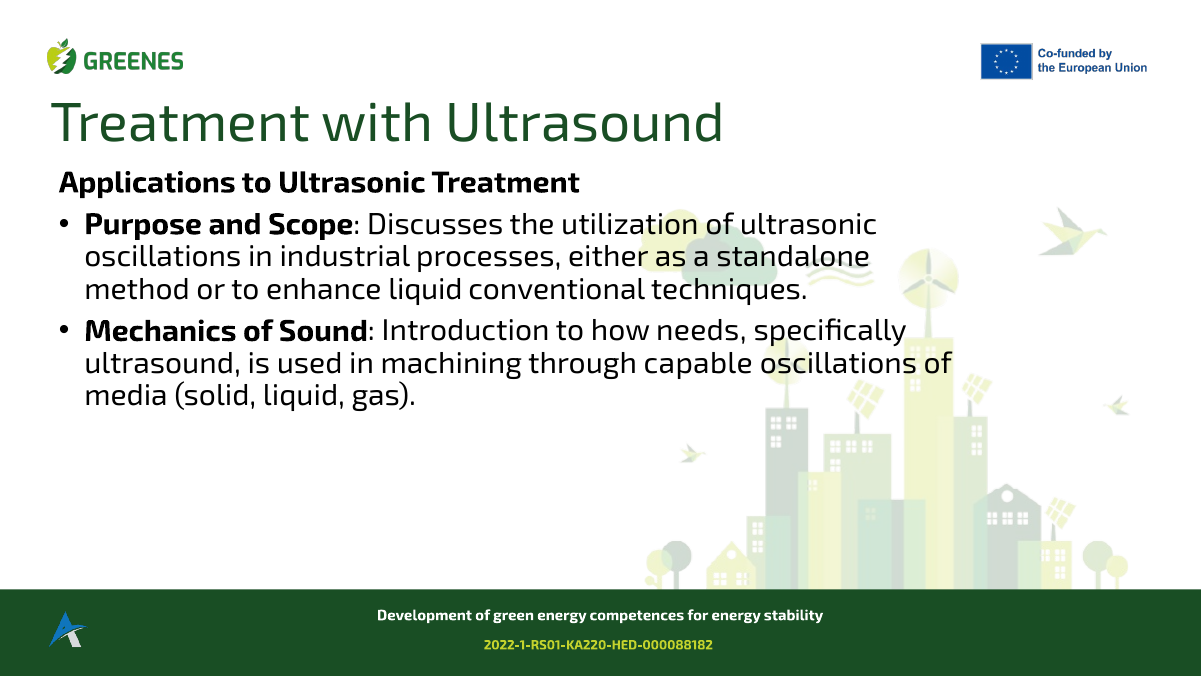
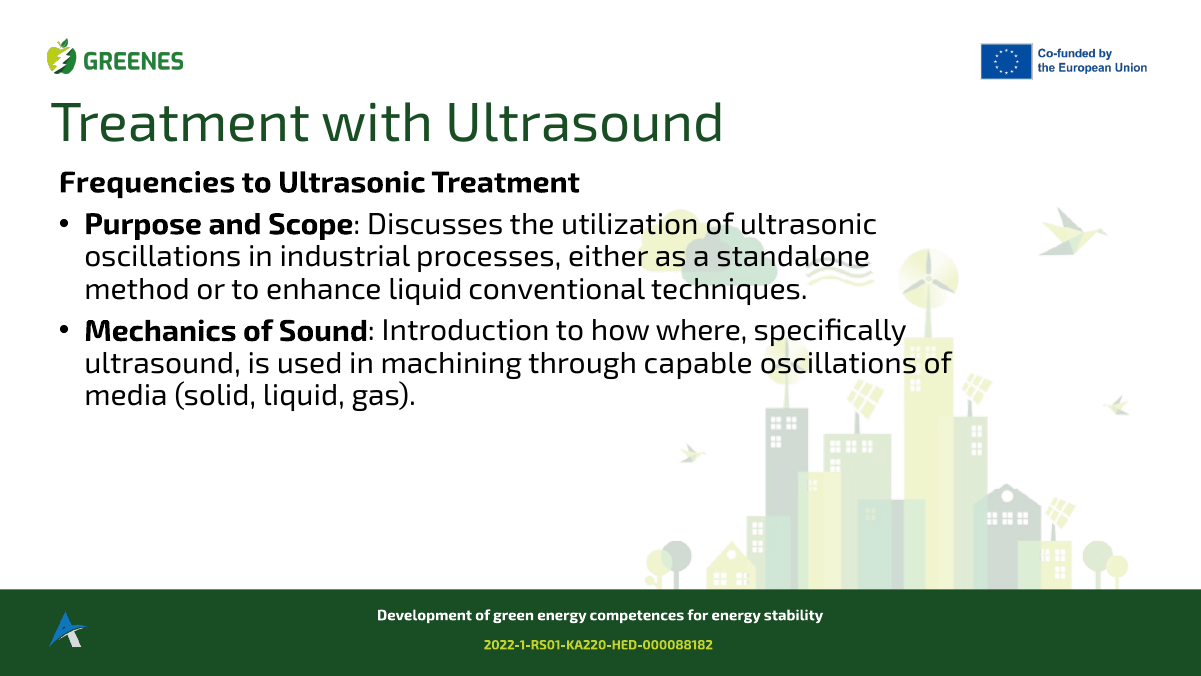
Applications: Applications -> Frequencies
needs: needs -> where
